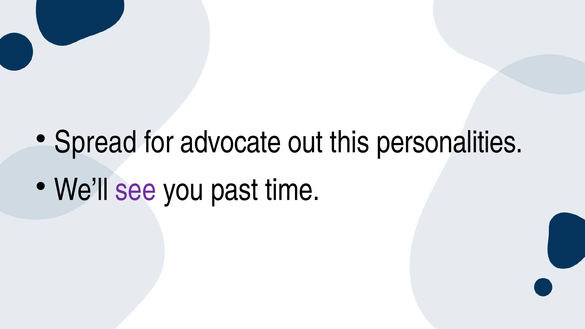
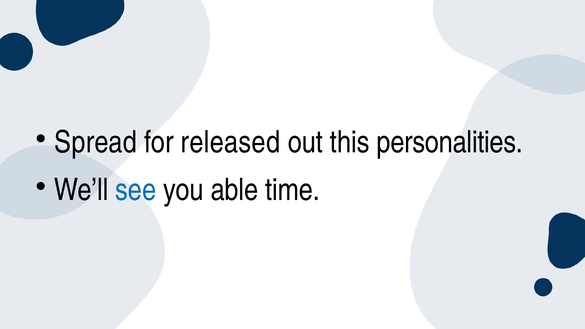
advocate: advocate -> released
see colour: purple -> blue
past: past -> able
